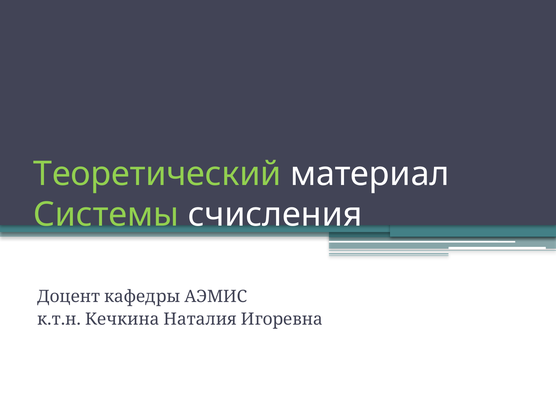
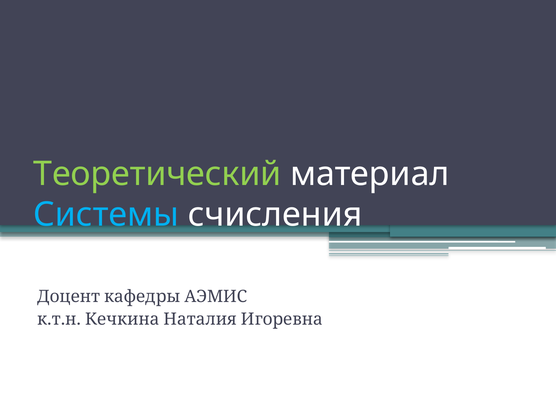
Системы colour: light green -> light blue
